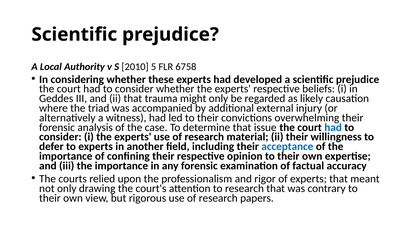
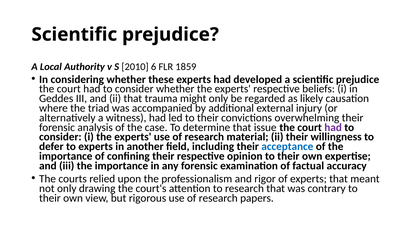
5: 5 -> 6
6758: 6758 -> 1859
had at (333, 128) colour: blue -> purple
